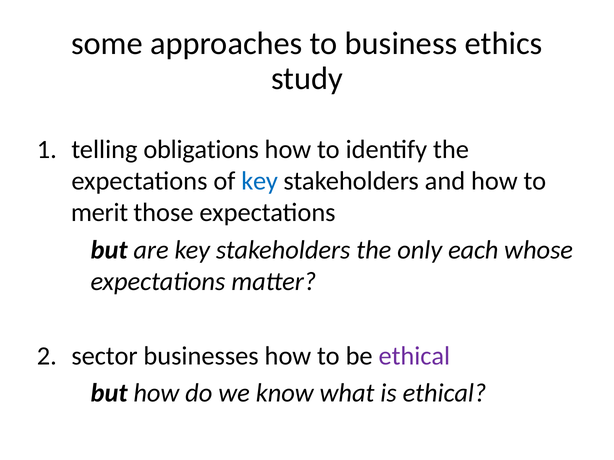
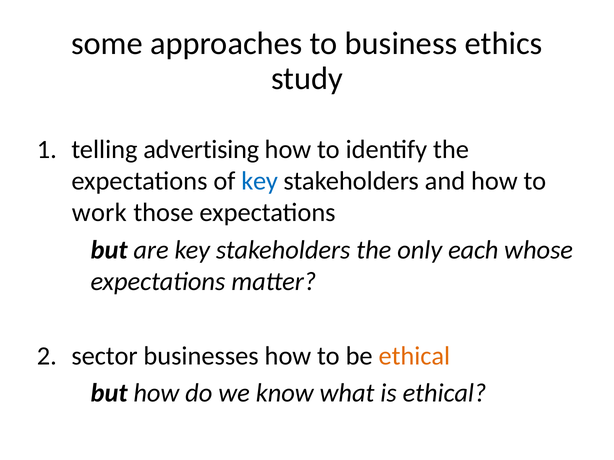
obligations: obligations -> advertising
merit: merit -> work
ethical at (414, 356) colour: purple -> orange
